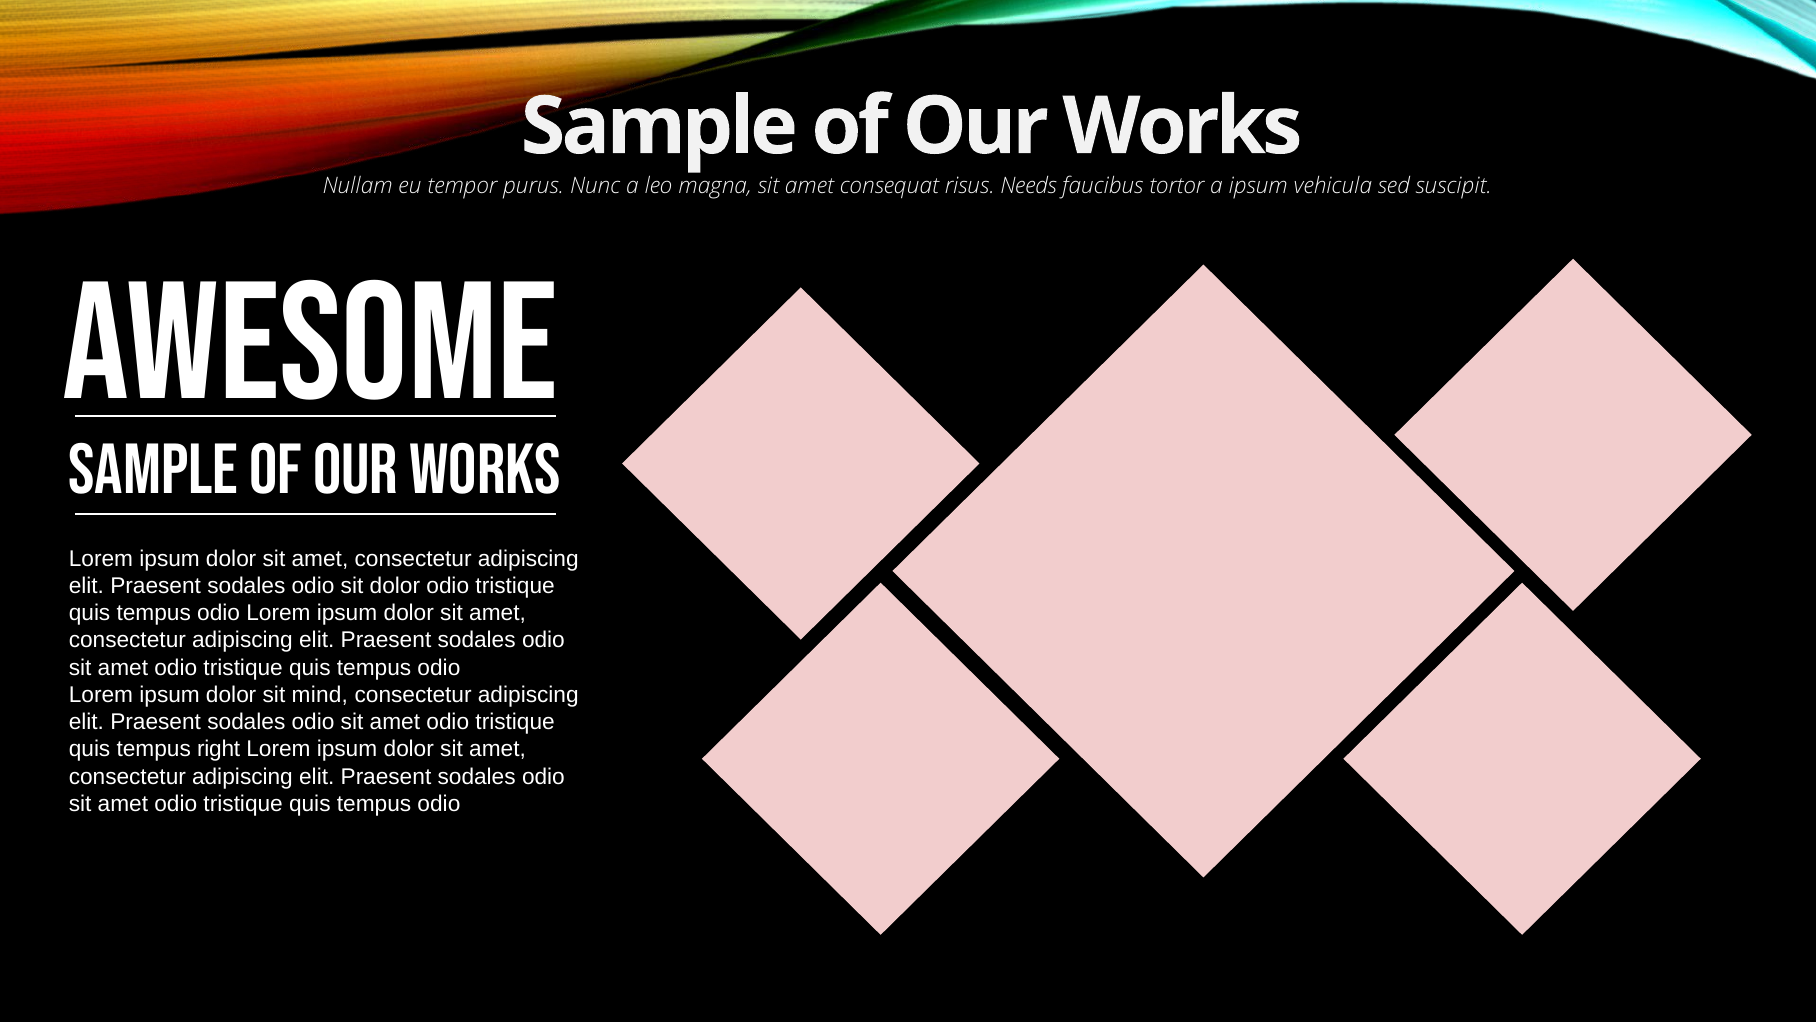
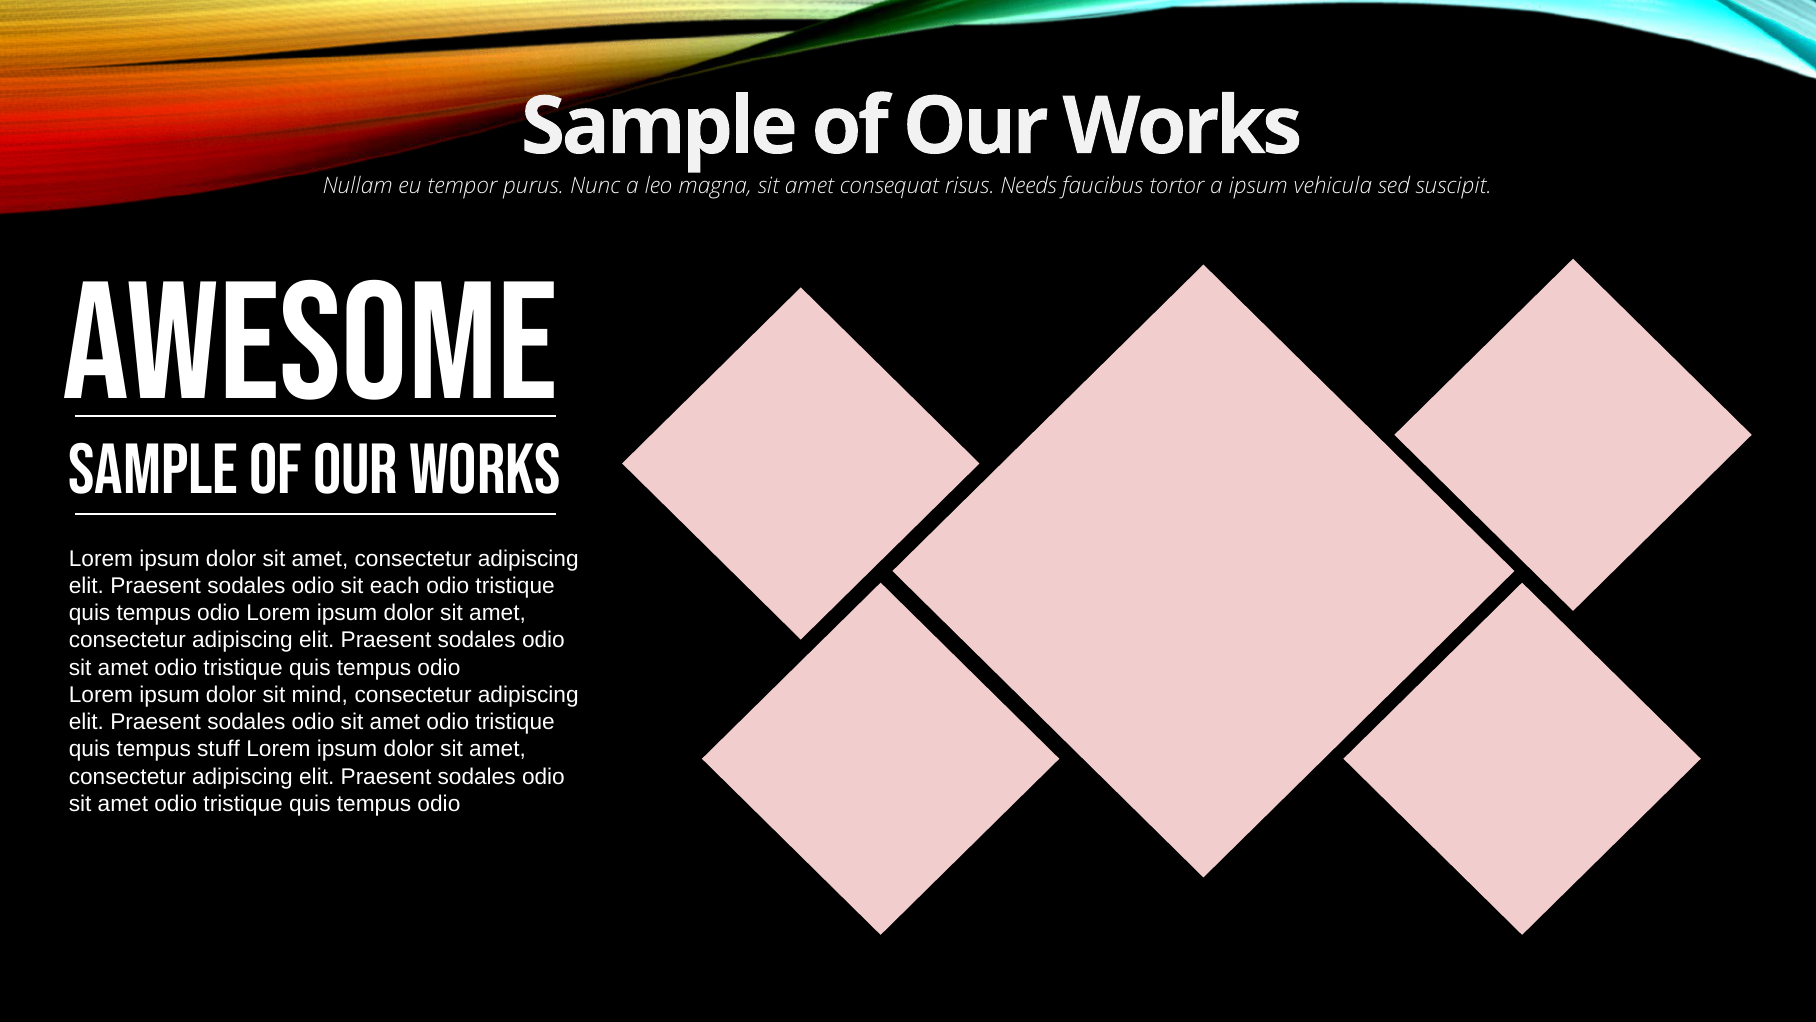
sit dolor: dolor -> each
right: right -> stuff
